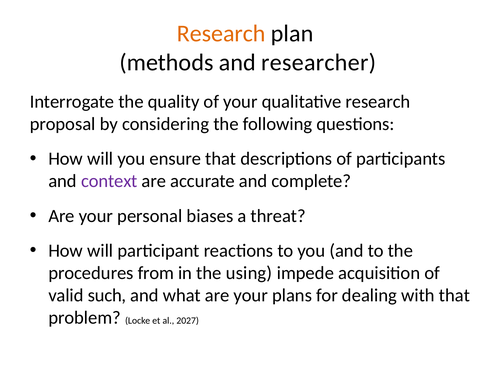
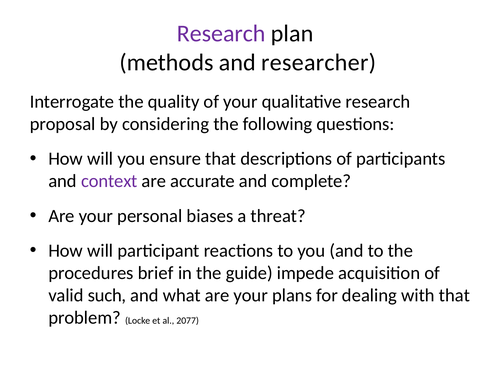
Research at (221, 34) colour: orange -> purple
from: from -> brief
using: using -> guide
2027: 2027 -> 2077
